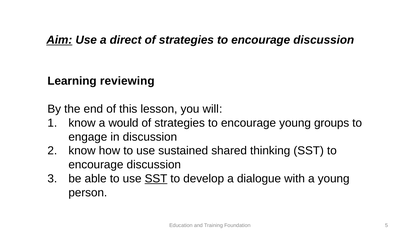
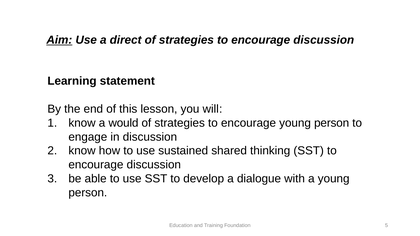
reviewing: reviewing -> statement
encourage young groups: groups -> person
SST at (156, 179) underline: present -> none
